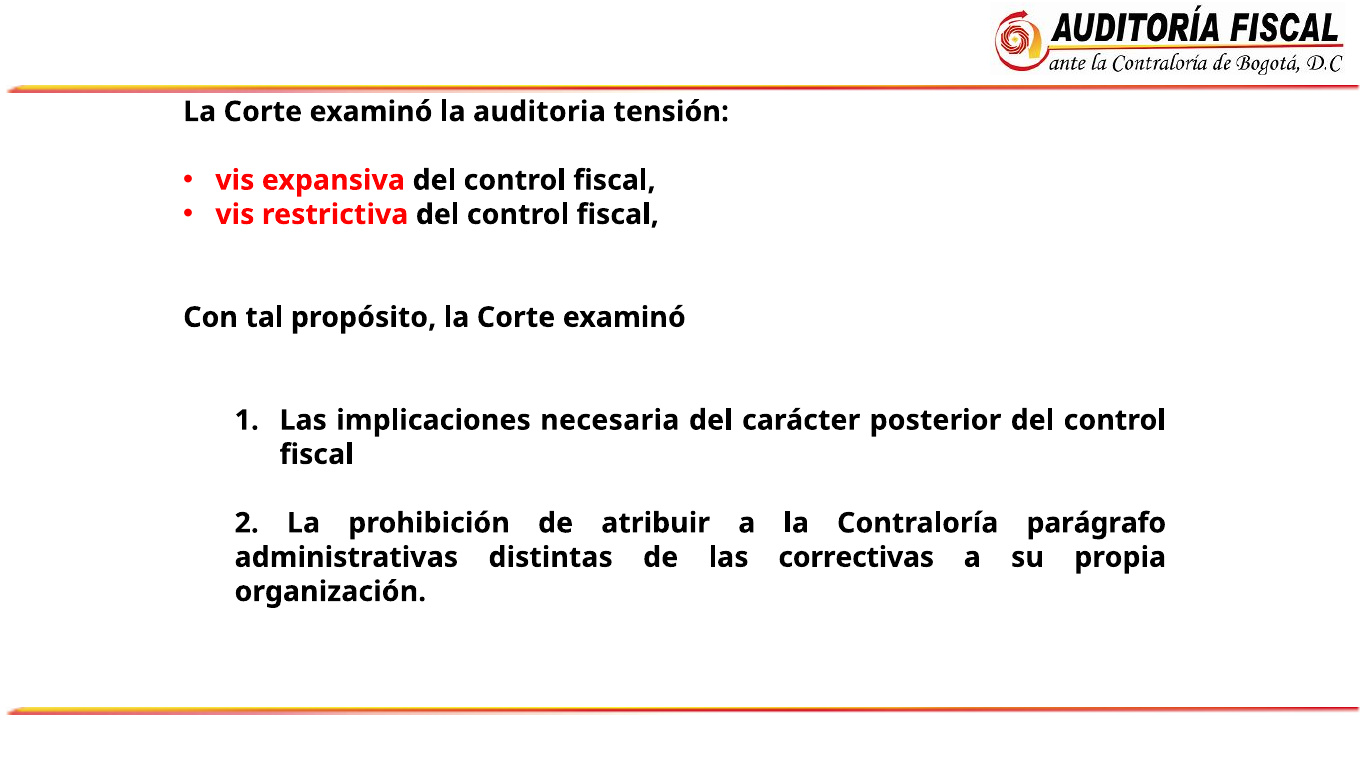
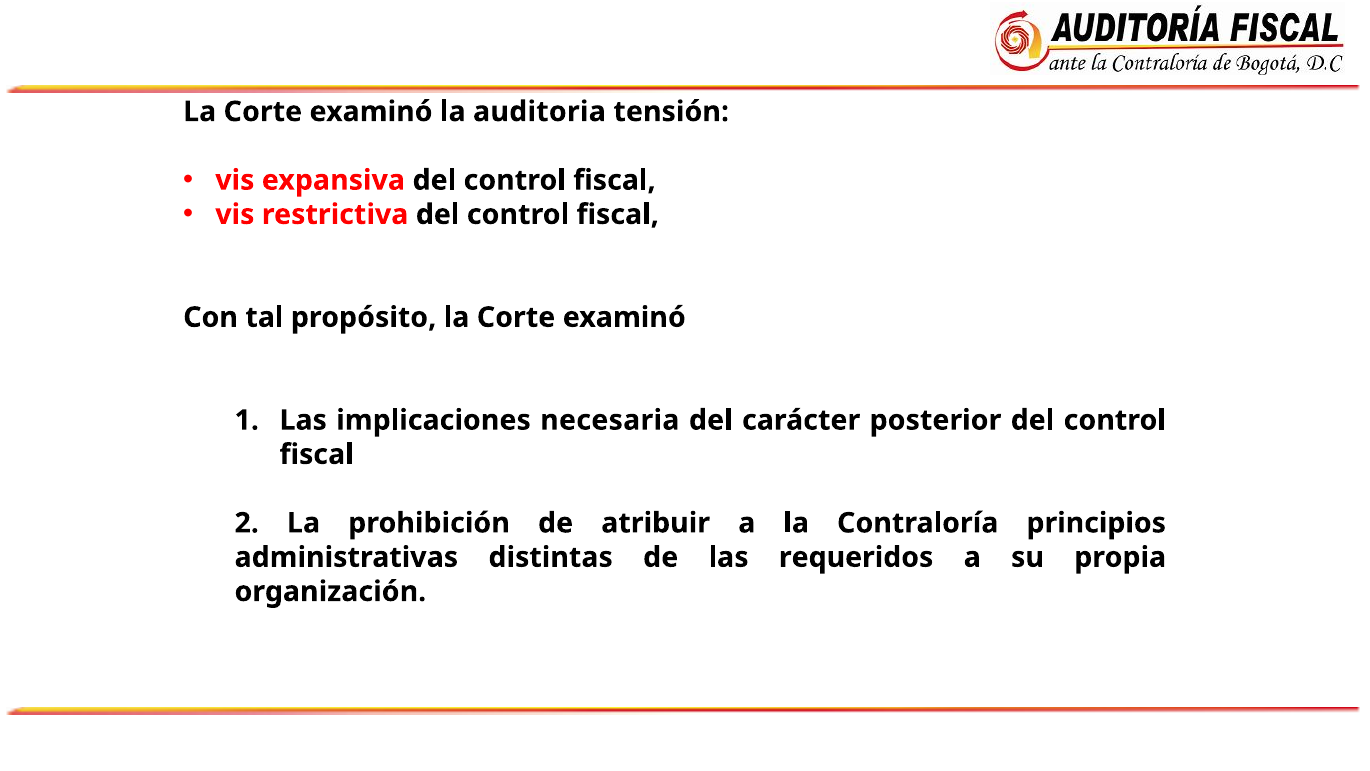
parágrafo: parágrafo -> principios
correctivas: correctivas -> requeridos
